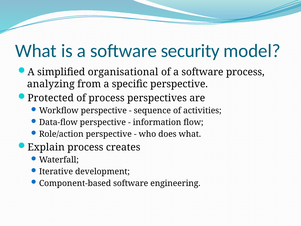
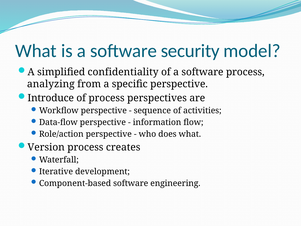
organisational: organisational -> confidentiality
Protected: Protected -> Introduce
Explain: Explain -> Version
